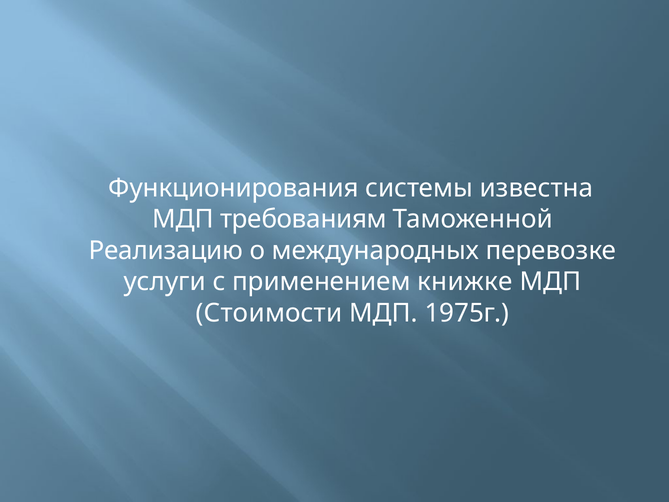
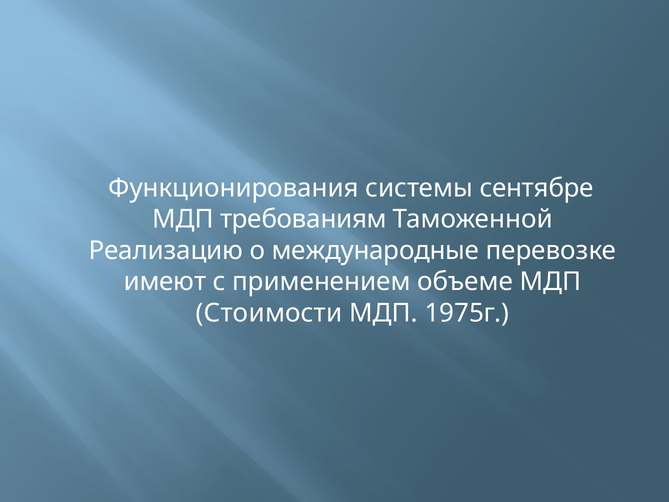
известна: известна -> сентябре
международных: международных -> международные
услуги: услуги -> имеют
книжке: книжке -> объеме
